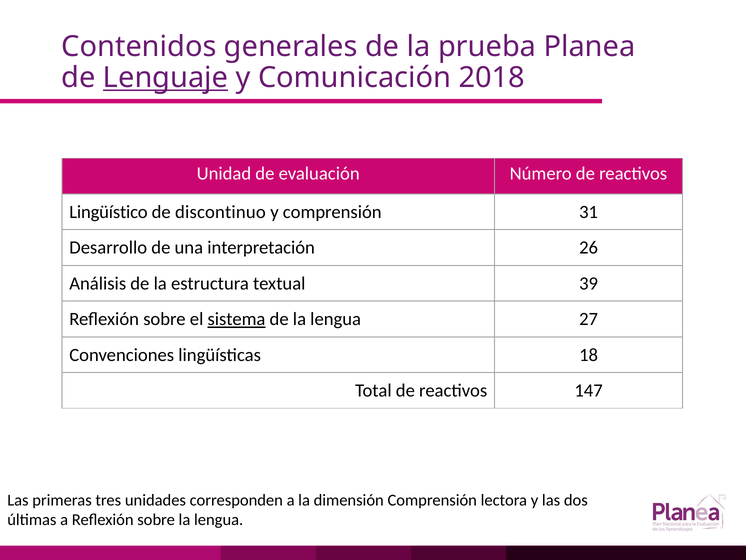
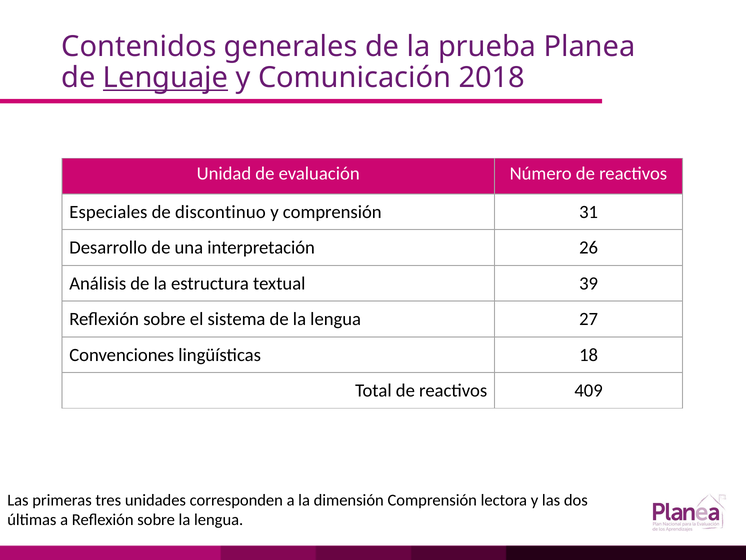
Lingüístico: Lingüístico -> Especiales
sistema underline: present -> none
147: 147 -> 409
